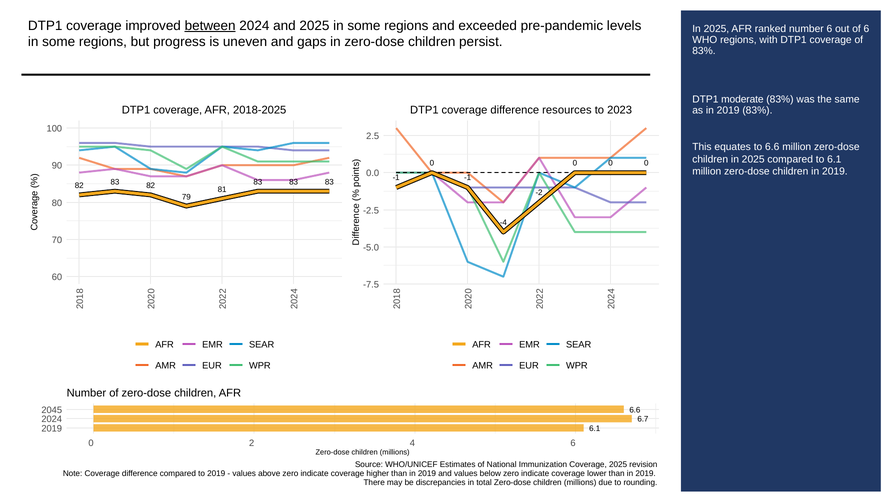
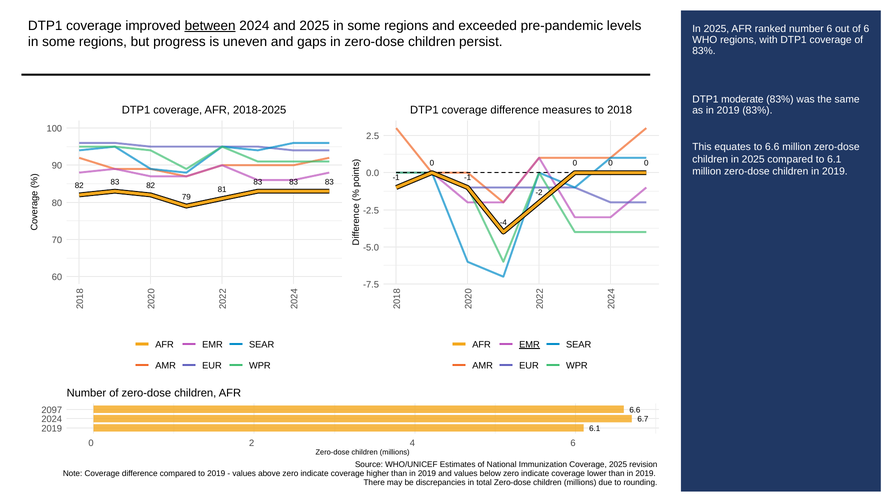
resources: resources -> measures
2023: 2023 -> 2018
EMR at (529, 344) underline: none -> present
2045: 2045 -> 2097
